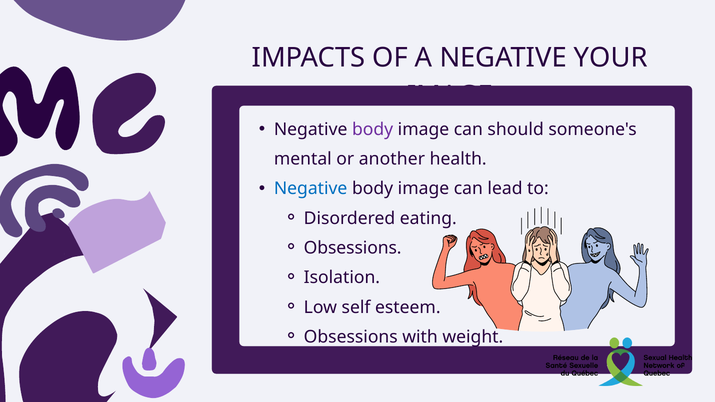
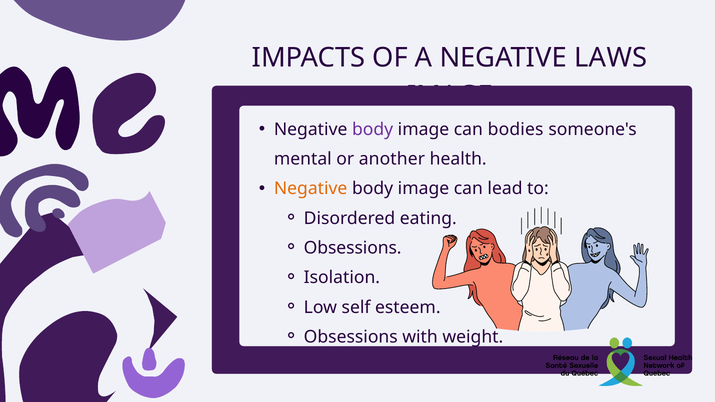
YOUR: YOUR -> LAWS
should: should -> bodies
Negative at (311, 189) colour: blue -> orange
